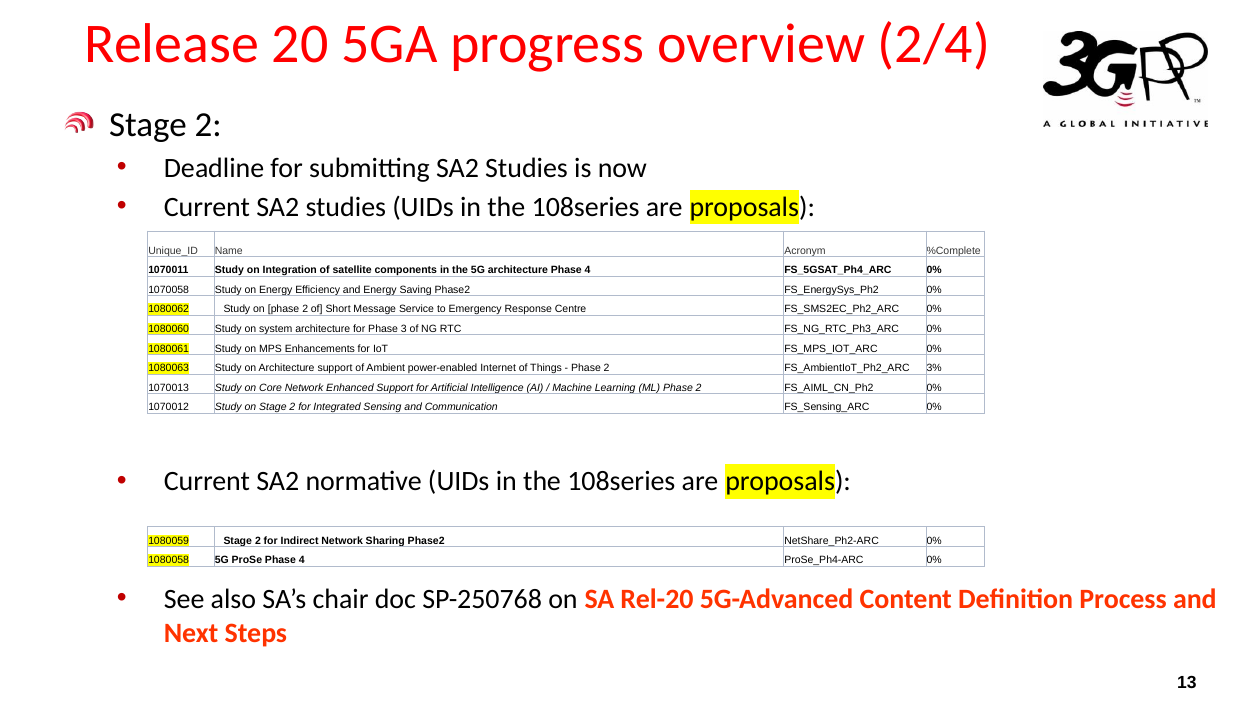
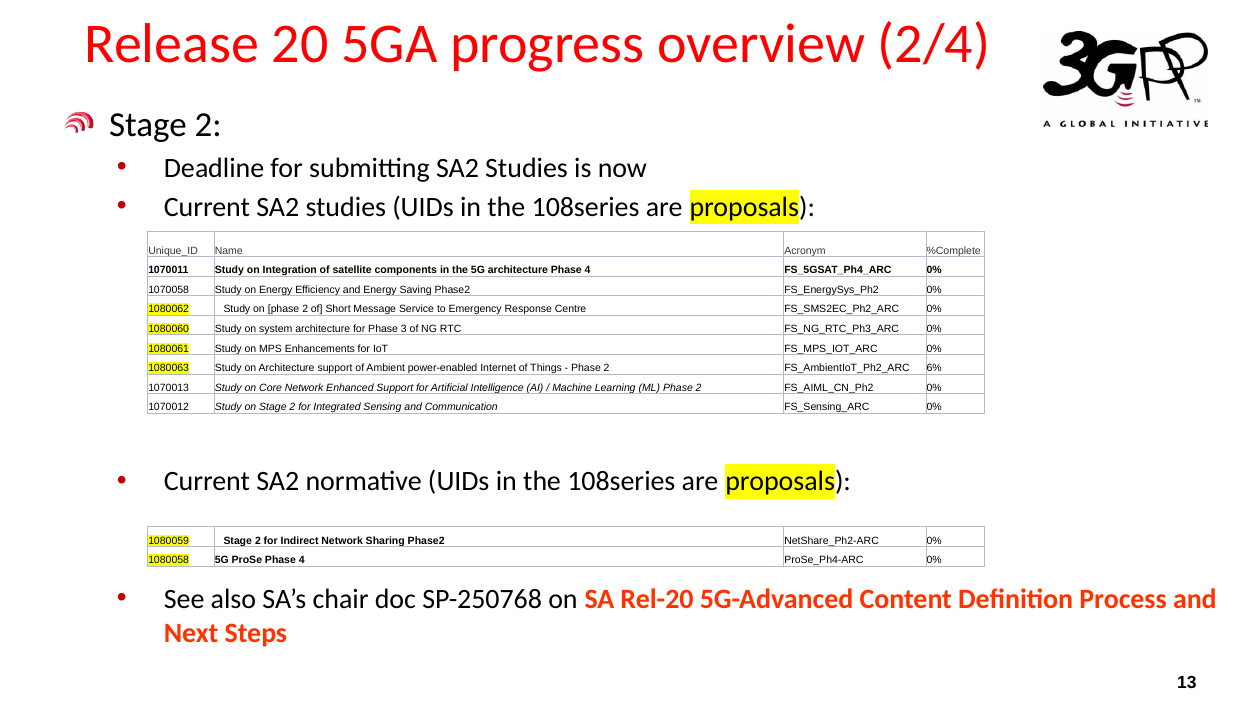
3%: 3% -> 6%
